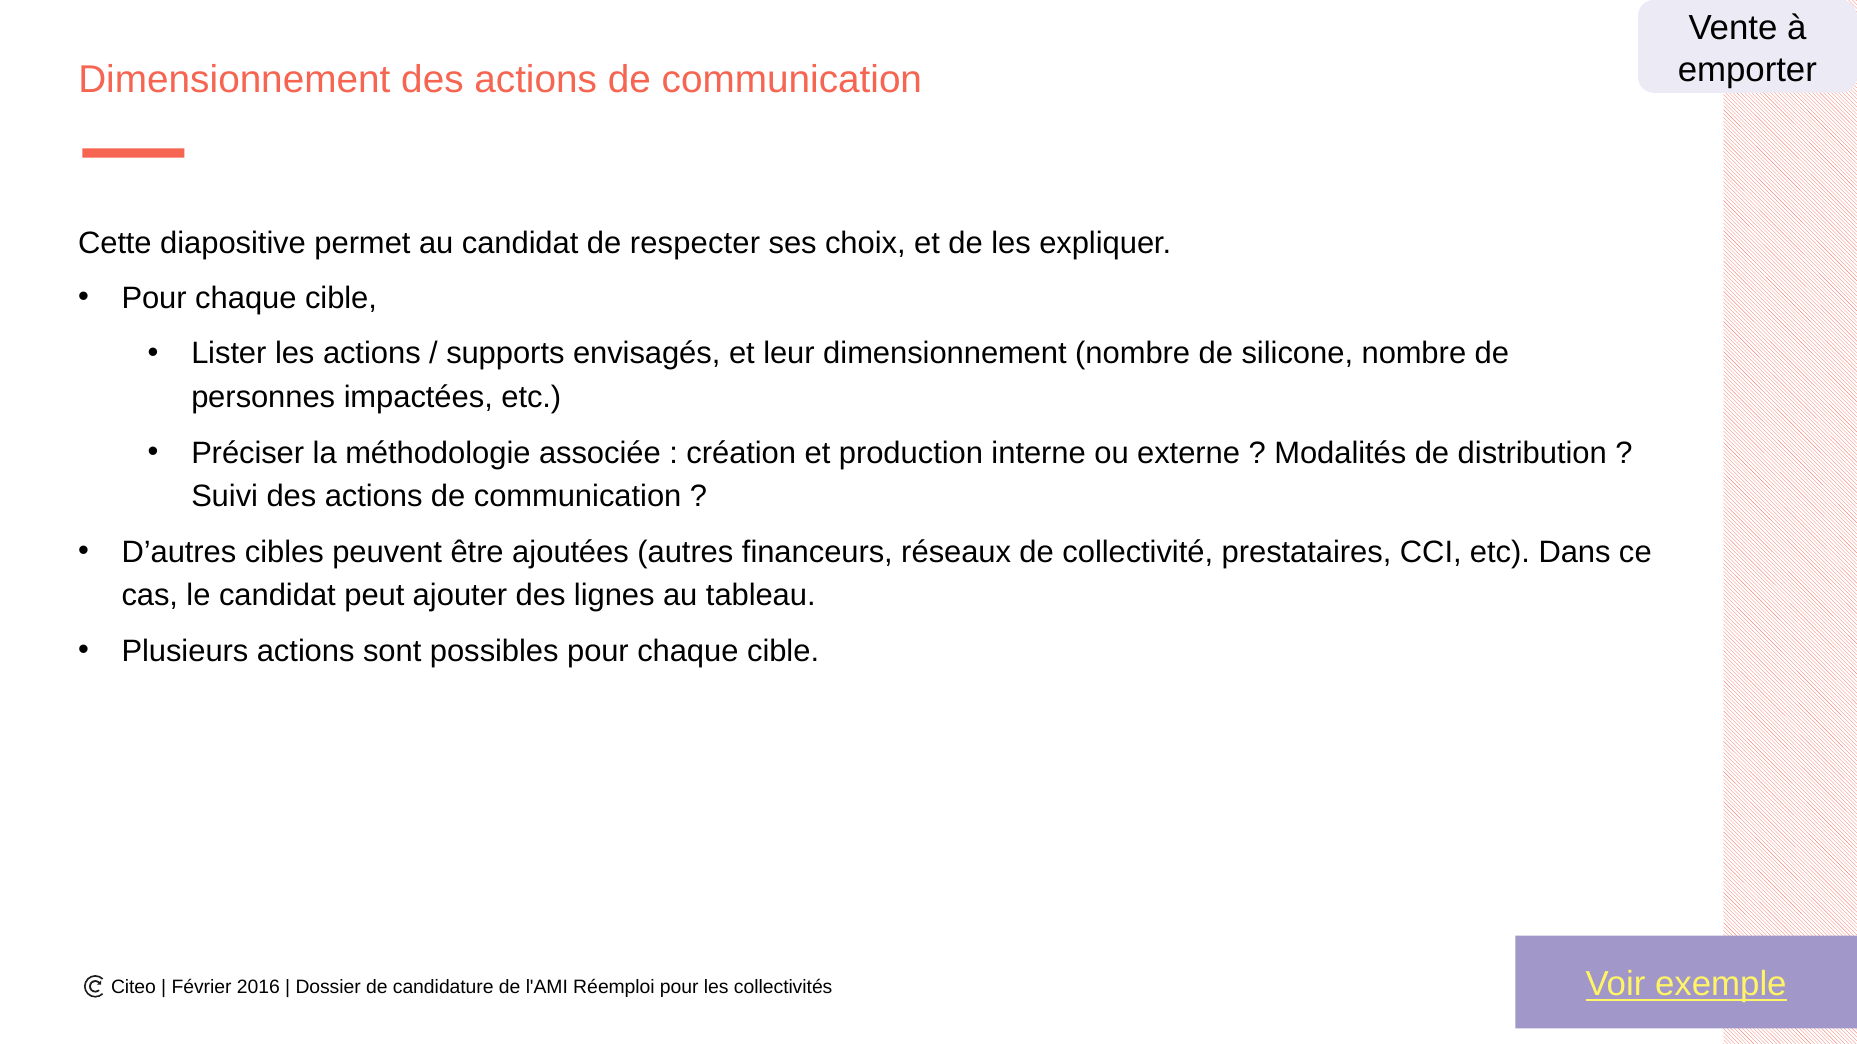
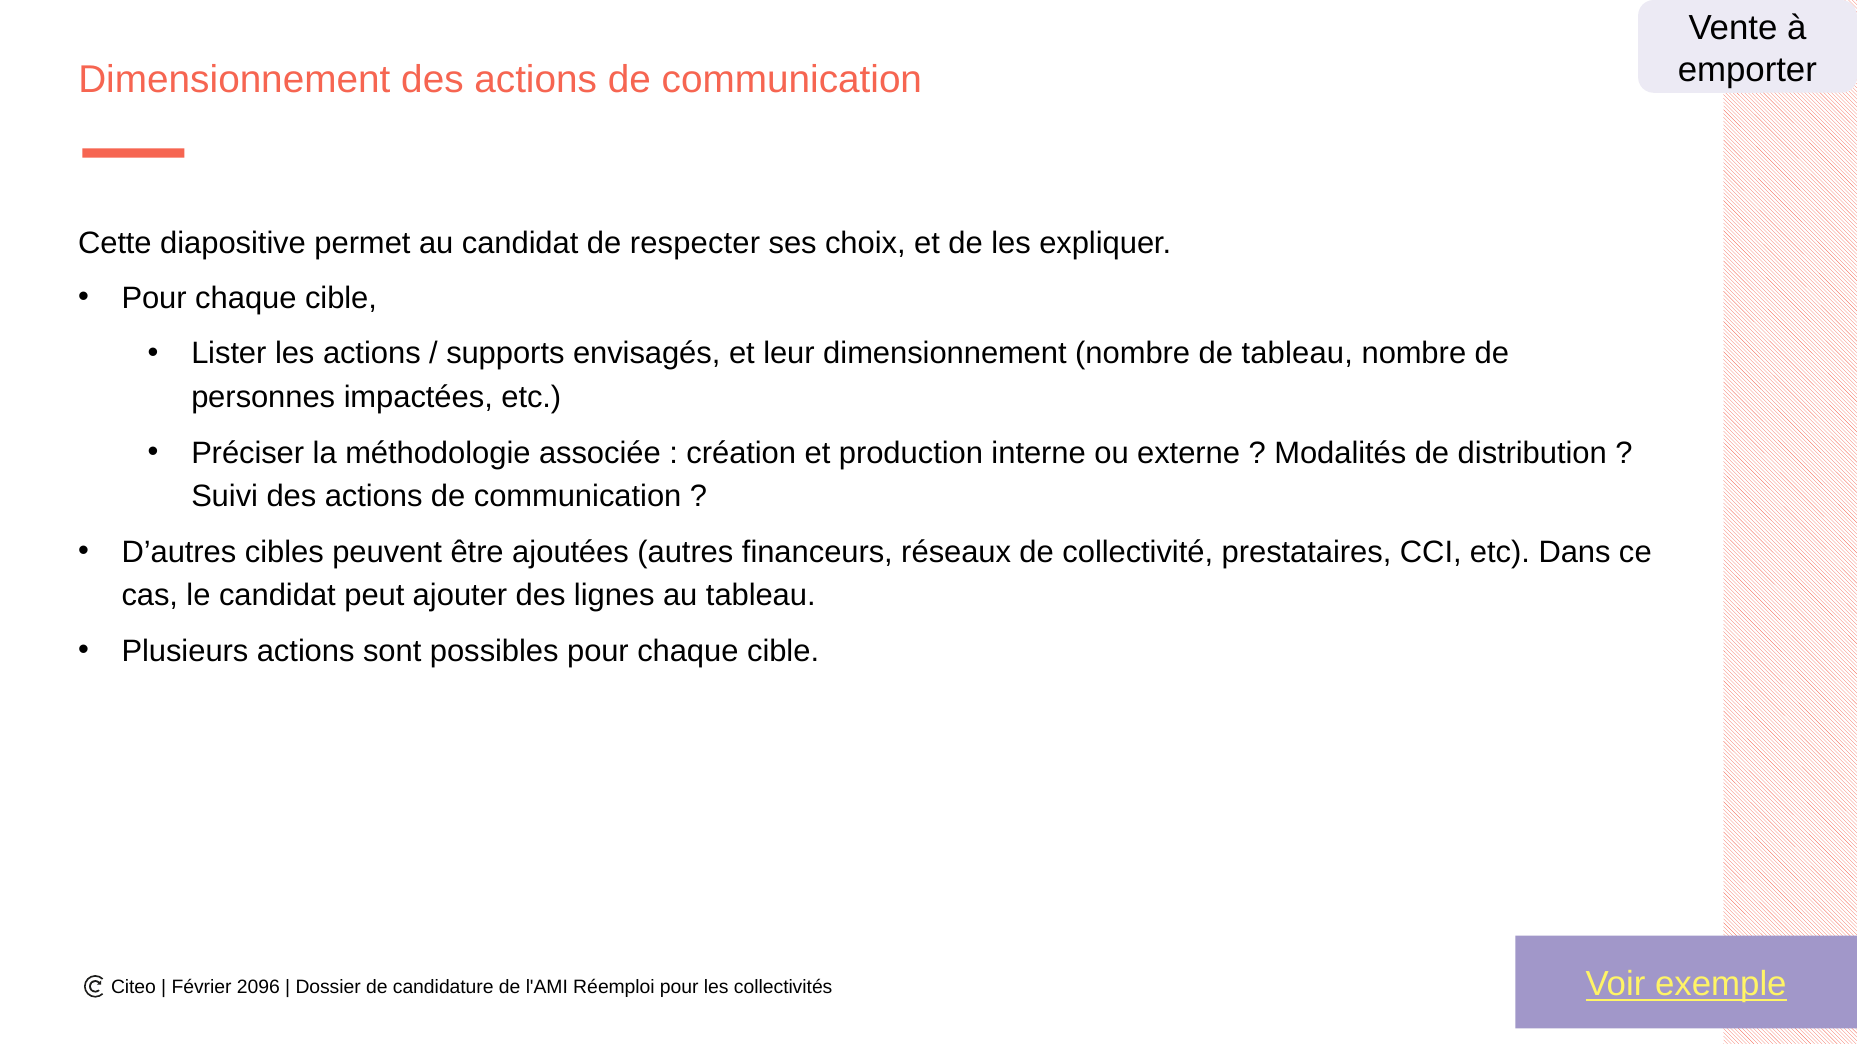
de silicone: silicone -> tableau
2016: 2016 -> 2096
